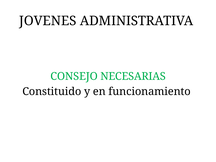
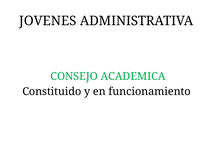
NECESARIAS: NECESARIAS -> ACADEMICA
